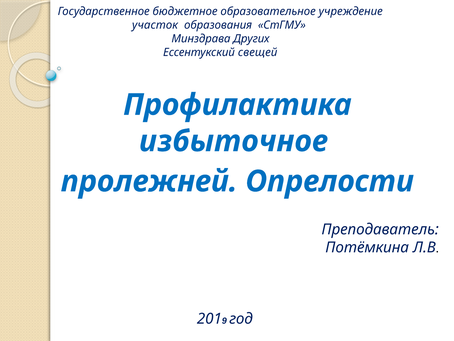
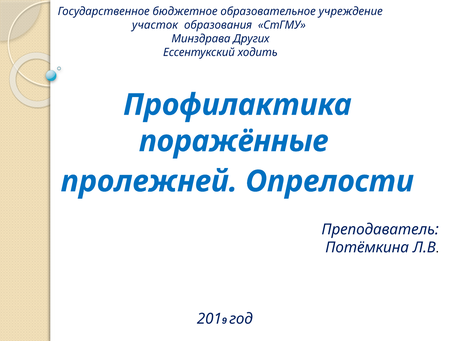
свещей: свещей -> ходить
избыточное: избыточное -> поражённые
